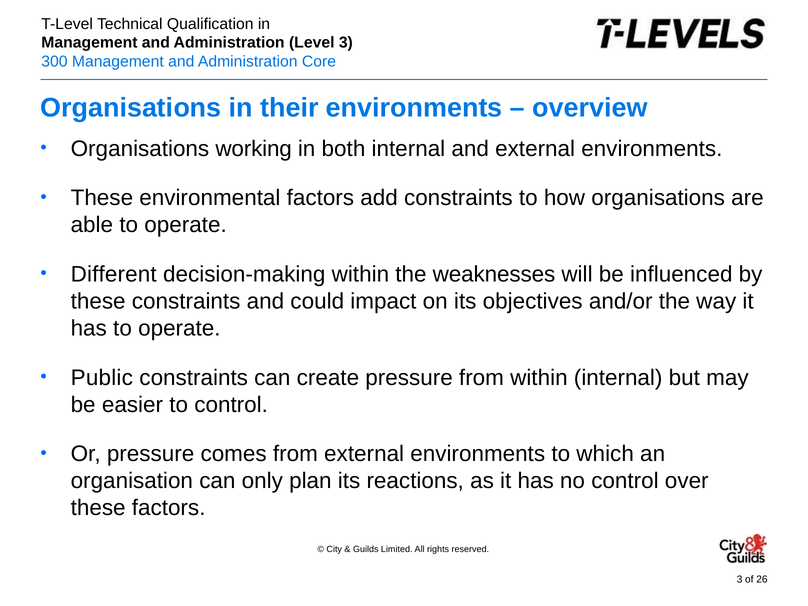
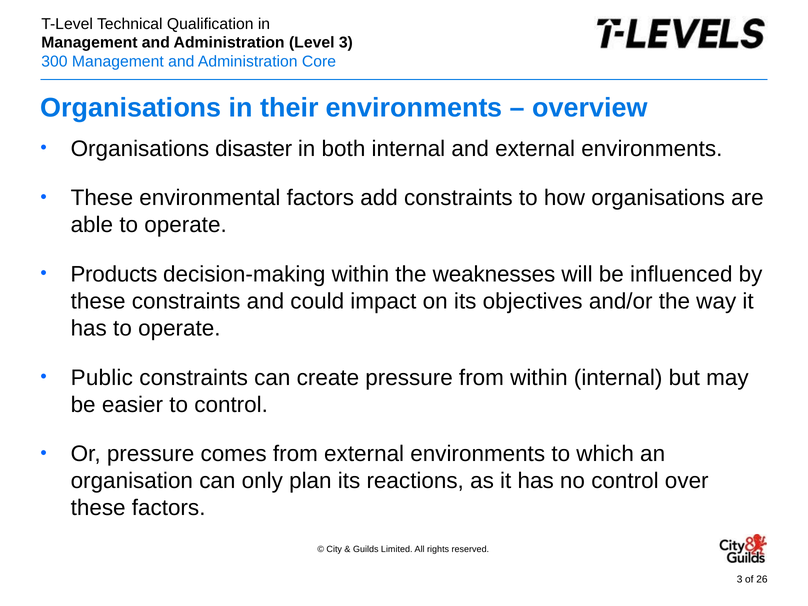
working: working -> disaster
Different: Different -> Products
